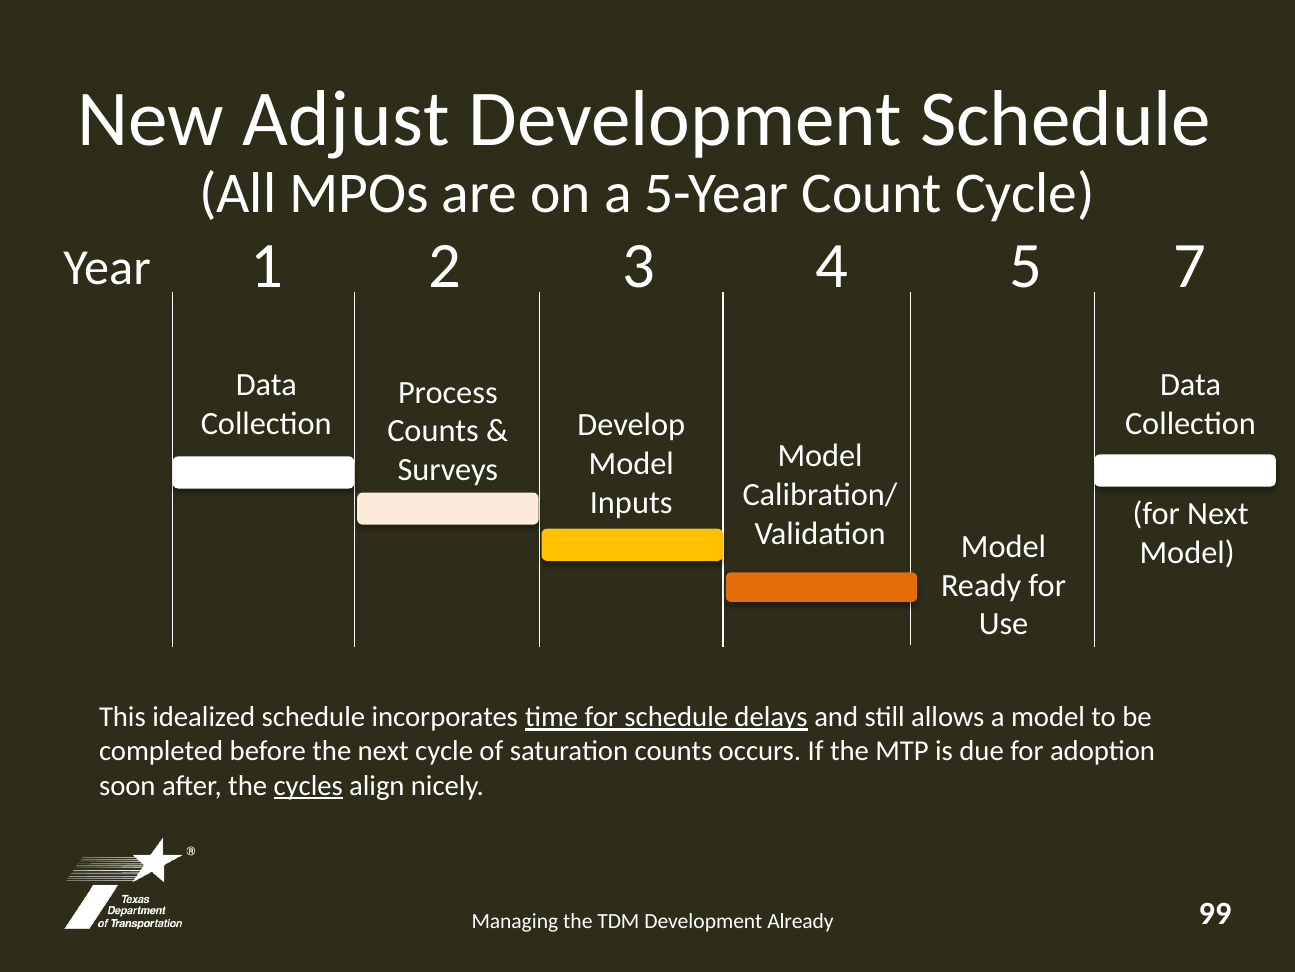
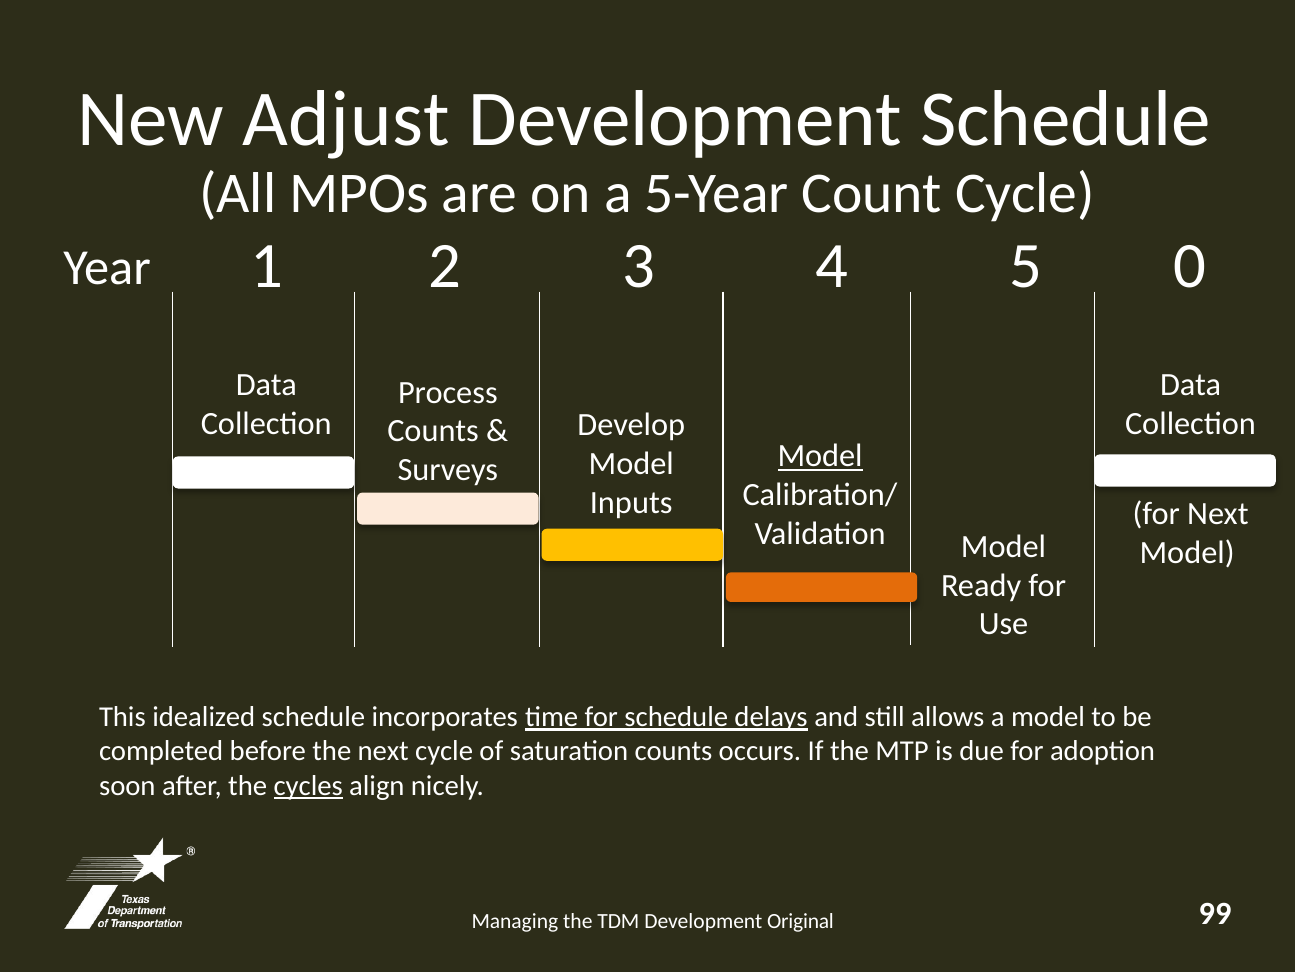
7: 7 -> 0
Model at (820, 456) underline: none -> present
Already: Already -> Original
